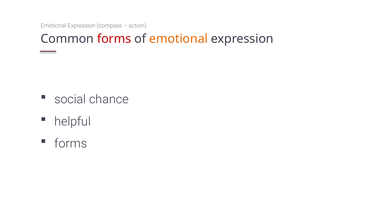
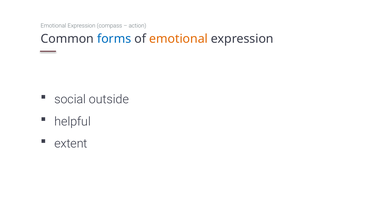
forms at (114, 39) colour: red -> blue
chance: chance -> outside
forms at (71, 144): forms -> extent
